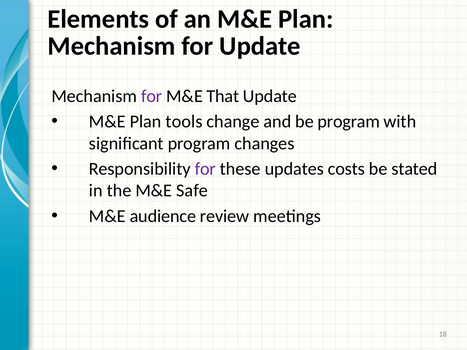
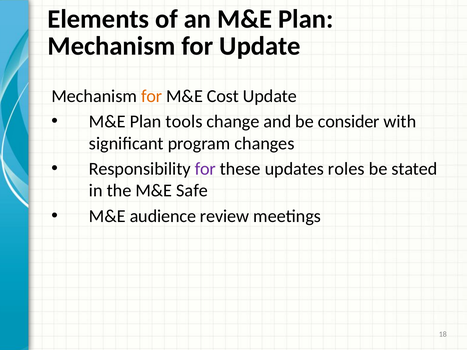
for at (152, 96) colour: purple -> orange
That: That -> Cost
be program: program -> consider
costs: costs -> roles
